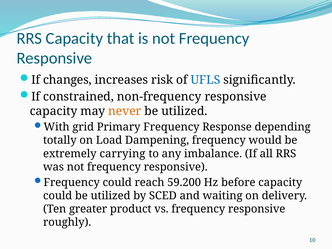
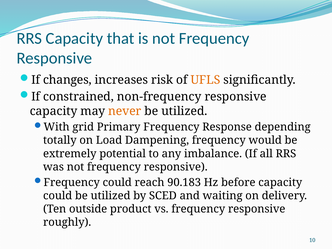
UFLS colour: blue -> orange
carrying: carrying -> potential
59.200: 59.200 -> 90.183
greater: greater -> outside
